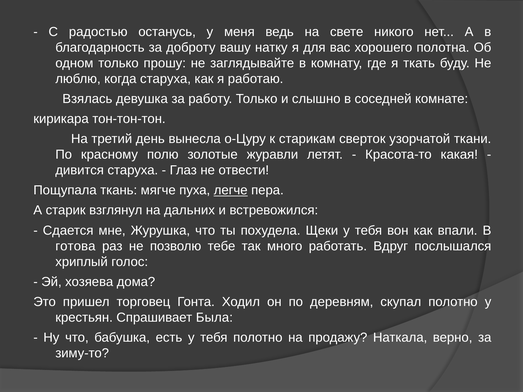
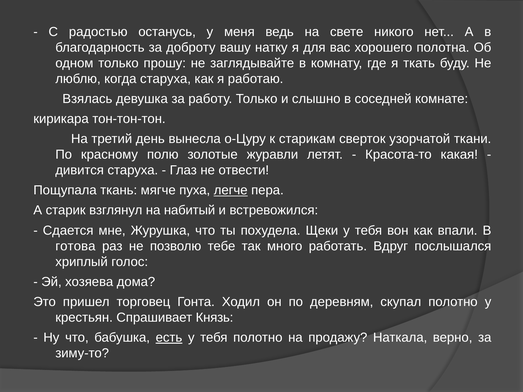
дальних: дальних -> набитый
Была: Была -> Князь
есть underline: none -> present
